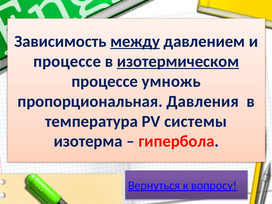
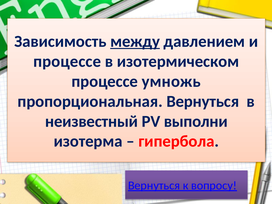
изотермическом underline: present -> none
пропорциональная Давления: Давления -> Вернуться
температура: температура -> неизвестный
системы: системы -> выполни
